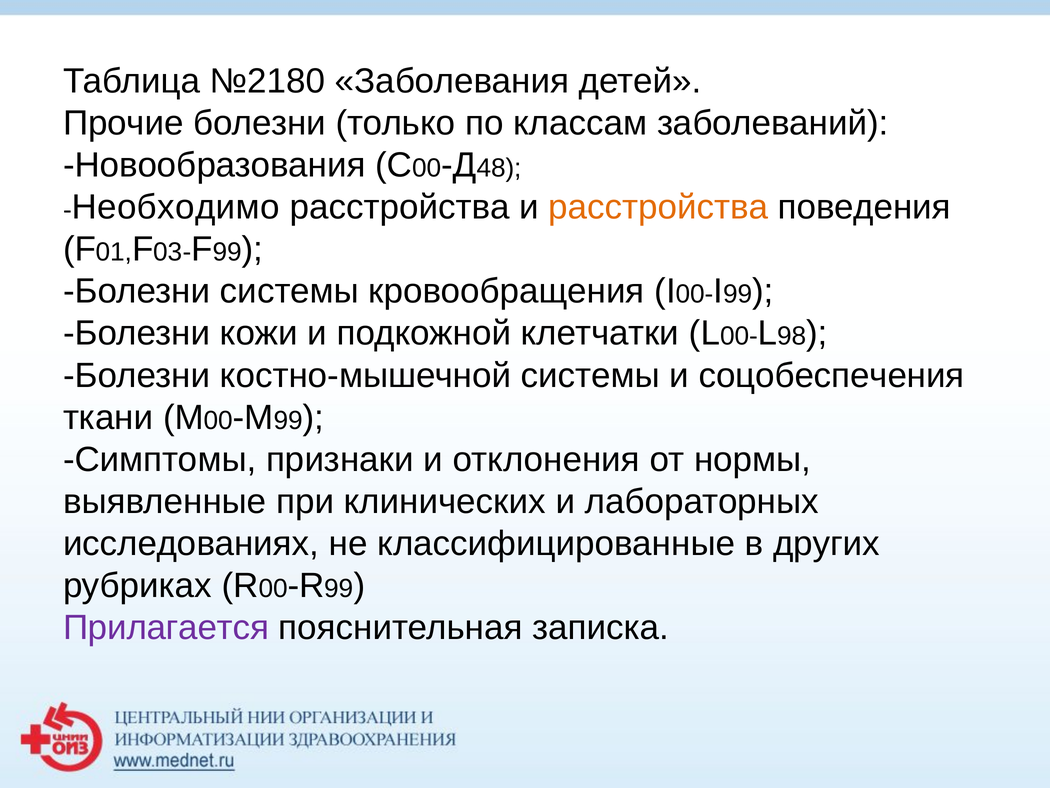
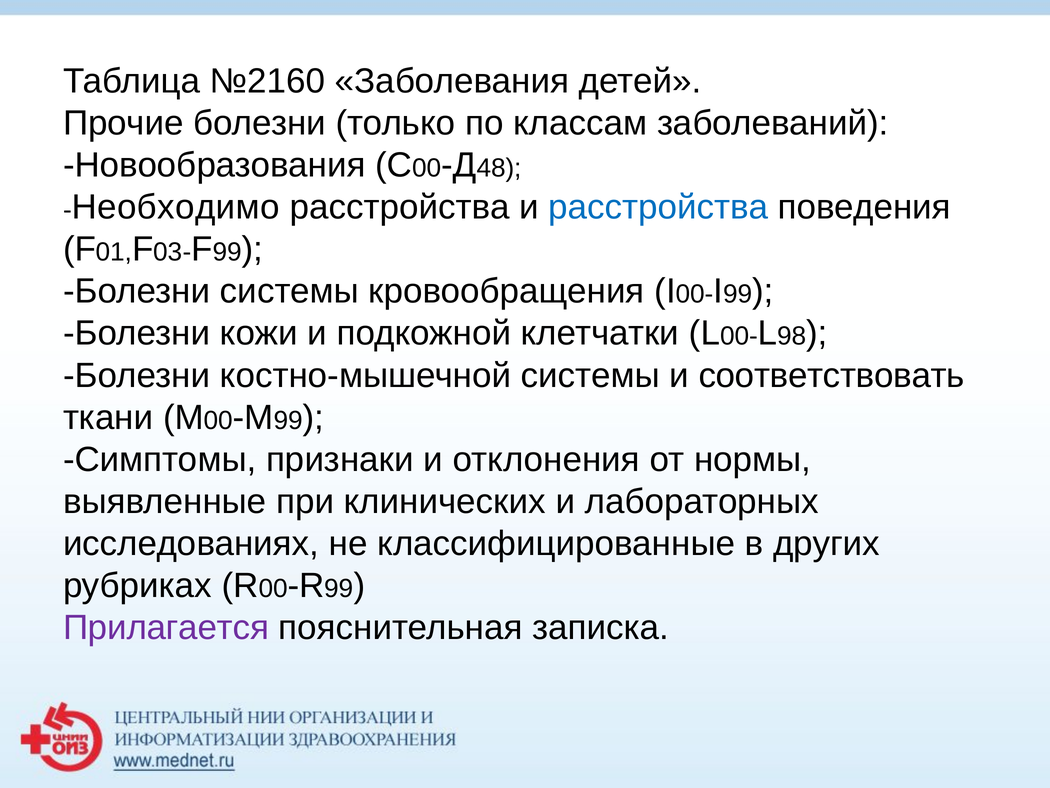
№2180: №2180 -> №2160
расстройства at (658, 207) colour: orange -> blue
соцобеспечения: соцобеспечения -> соответствовать
